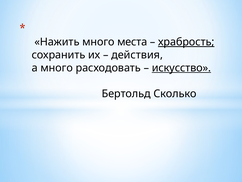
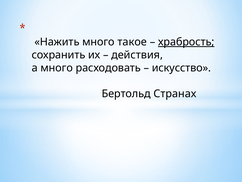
места: места -> такое
искусство underline: present -> none
Сколько: Сколько -> Странах
